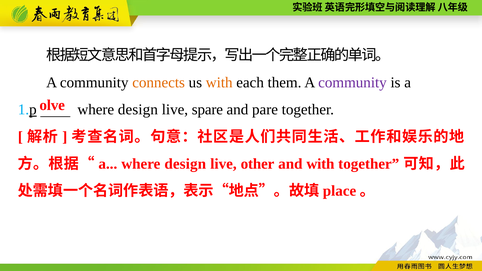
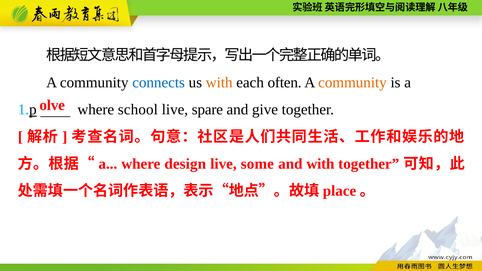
connects colour: orange -> blue
them: them -> often
community at (352, 82) colour: purple -> orange
1.p where design: design -> school
pare: pare -> give
other: other -> some
